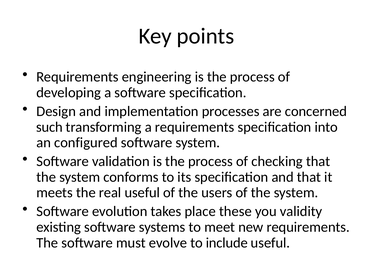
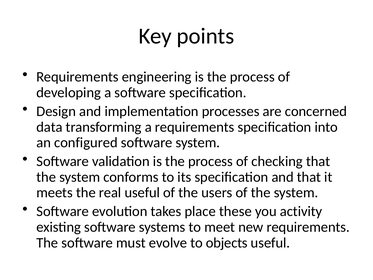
such: such -> data
validity: validity -> activity
include: include -> objects
